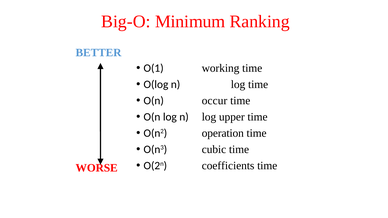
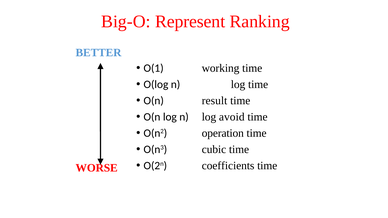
Minimum: Minimum -> Represent
occur: occur -> result
upper: upper -> avoid
